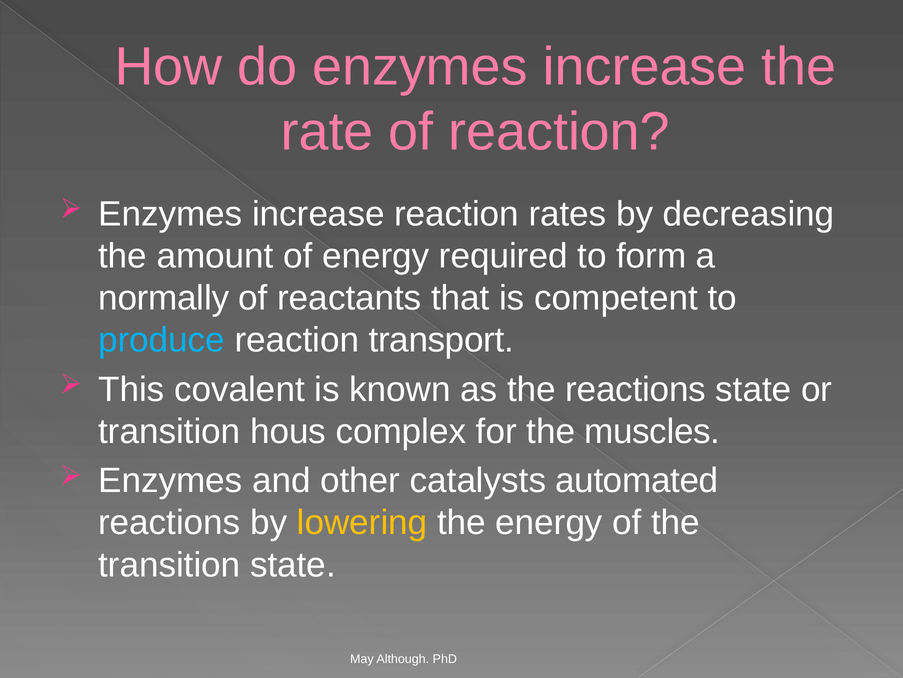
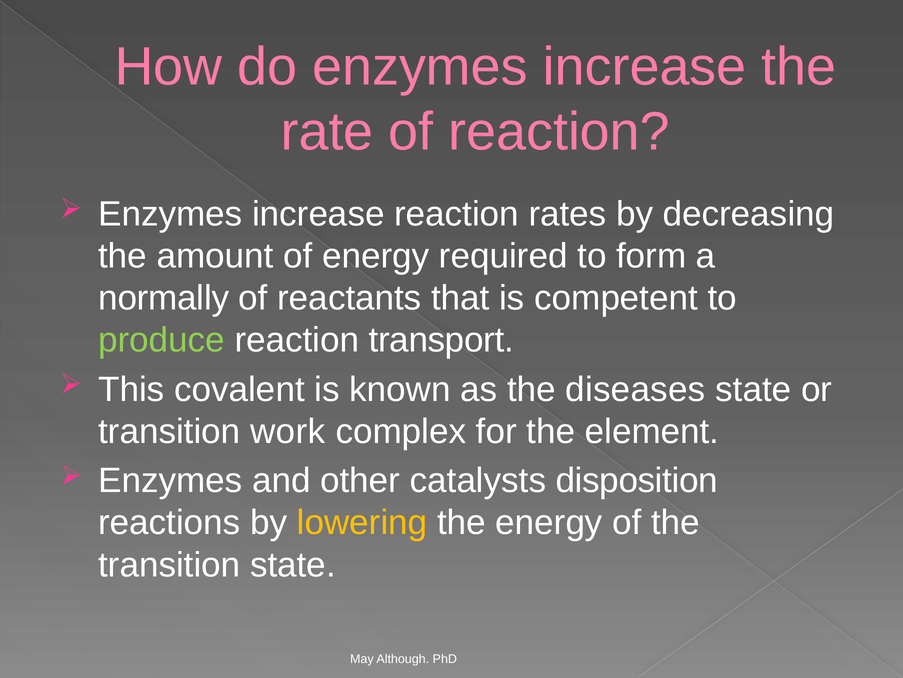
produce colour: light blue -> light green
the reactions: reactions -> diseases
hous: hous -> work
muscles: muscles -> element
automated: automated -> disposition
